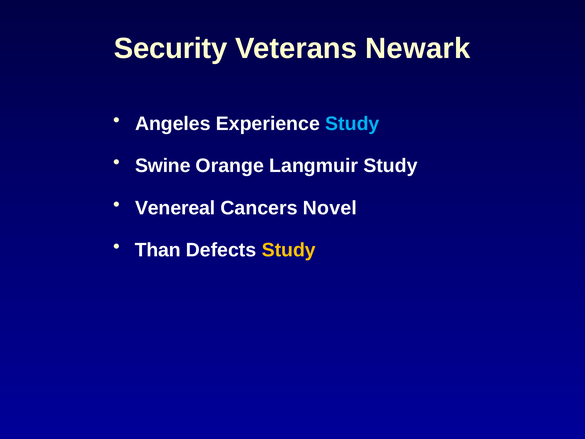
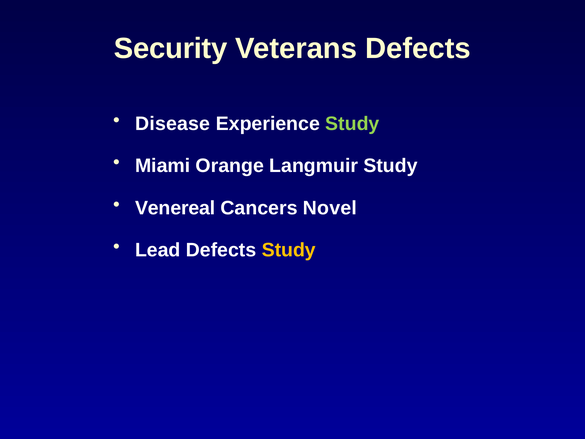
Veterans Newark: Newark -> Defects
Angeles: Angeles -> Disease
Study at (352, 124) colour: light blue -> light green
Swine: Swine -> Miami
Than: Than -> Lead
